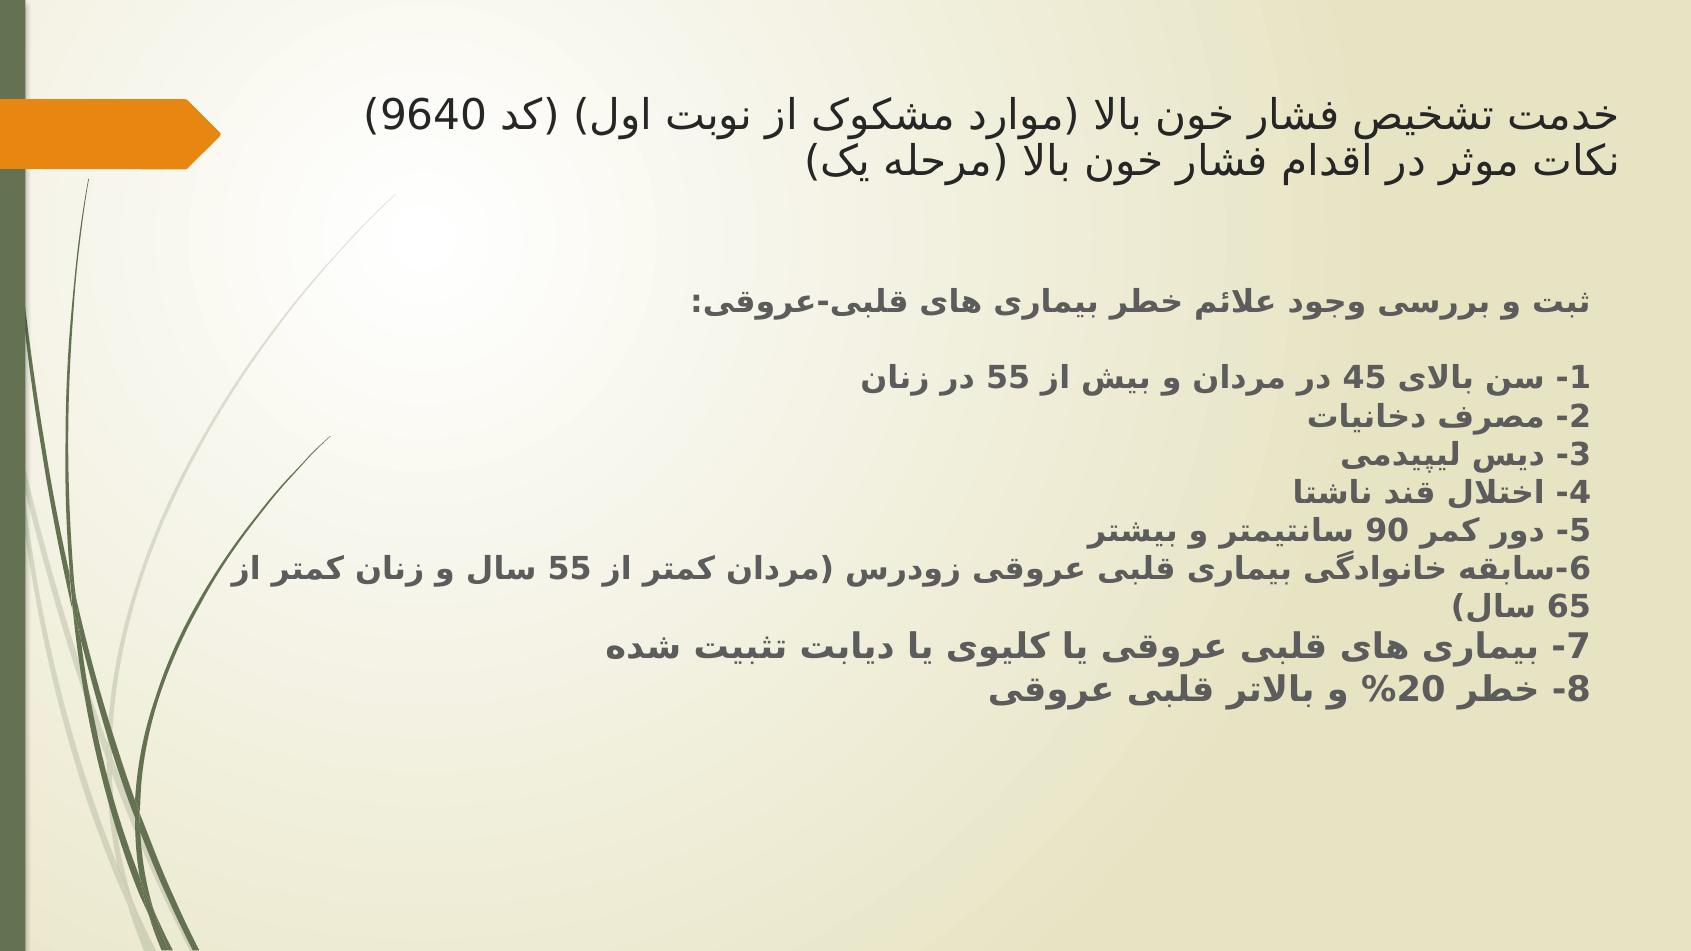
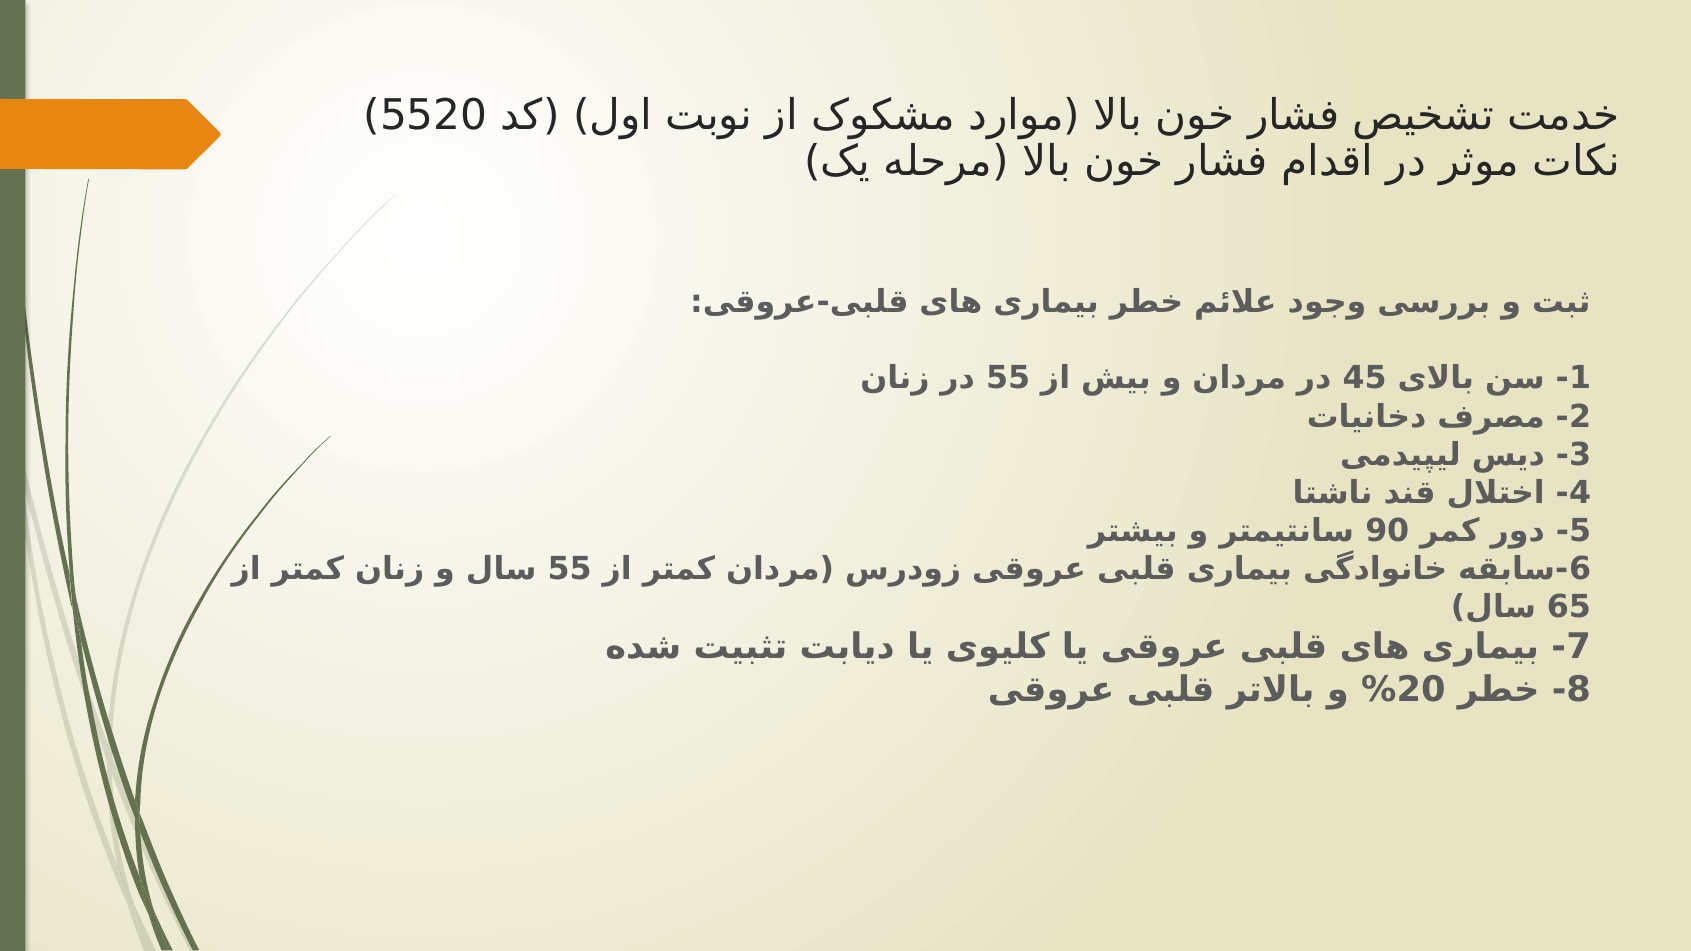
9640: 9640 -> 5520
